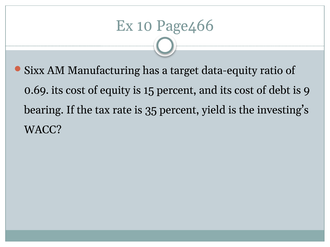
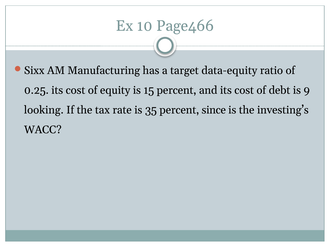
0.69: 0.69 -> 0.25
bearing: bearing -> looking
yield: yield -> since
